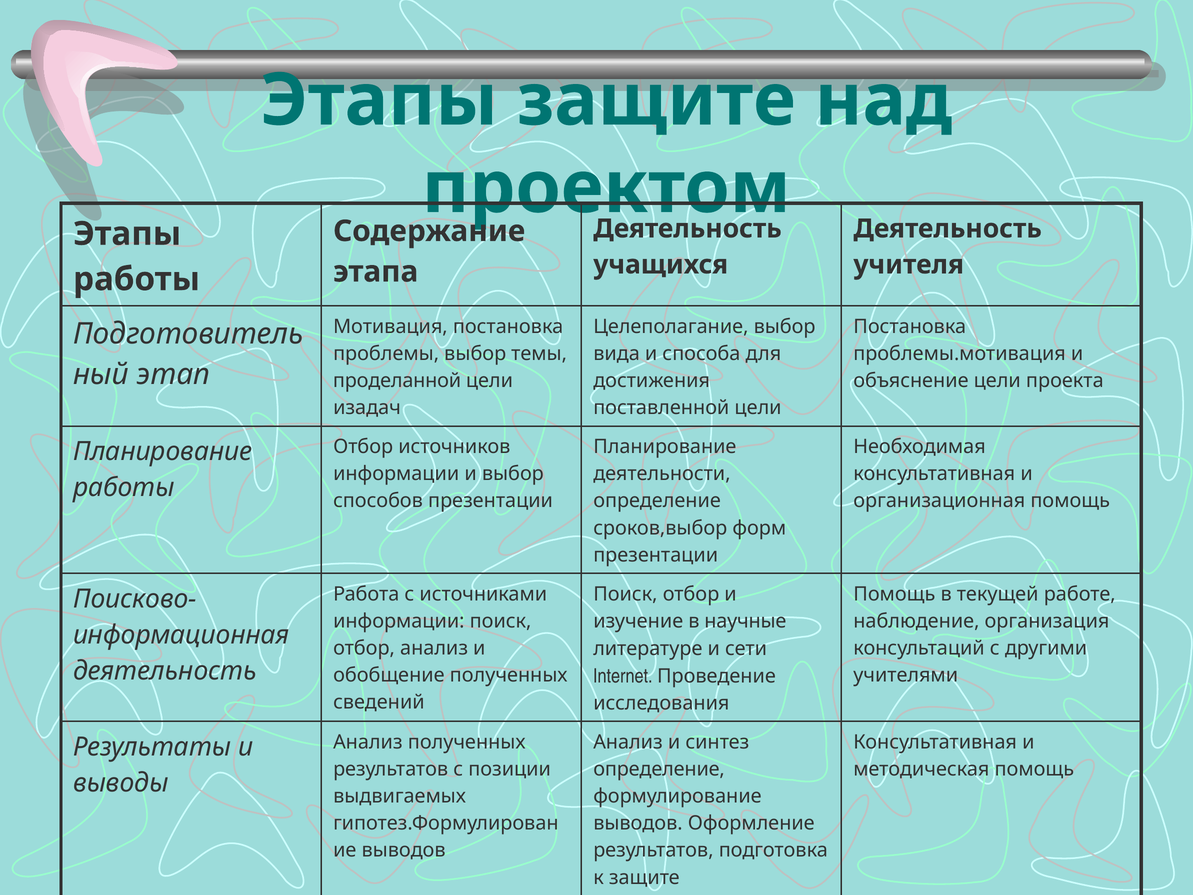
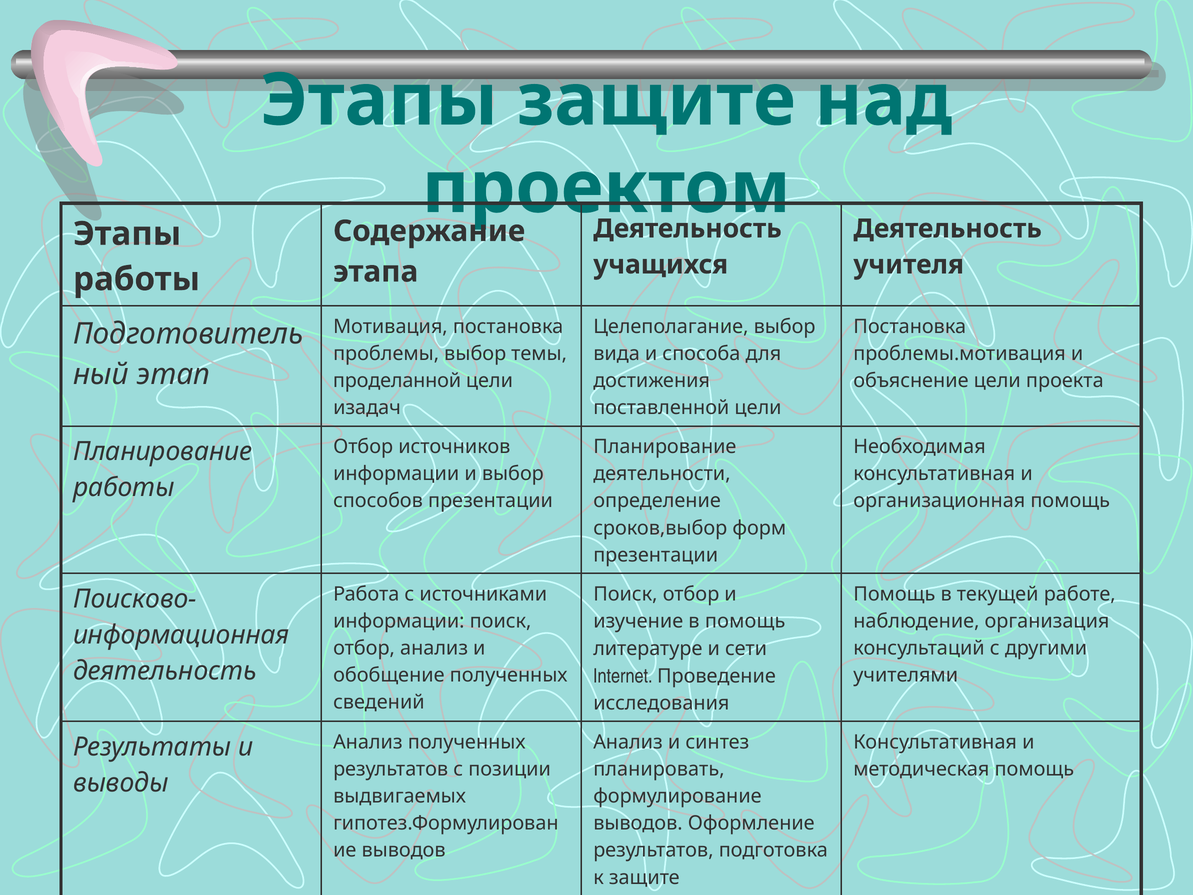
в научные: научные -> помощь
определение at (659, 769): определение -> планировать
